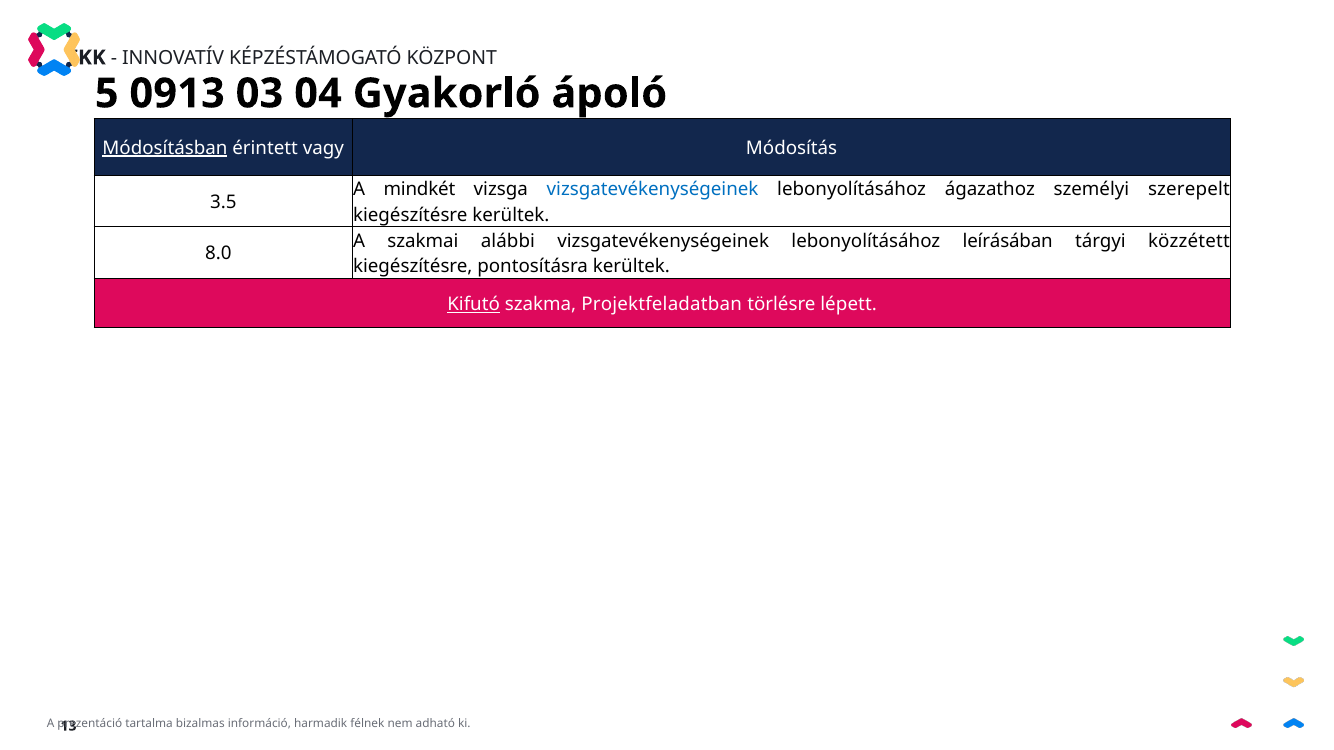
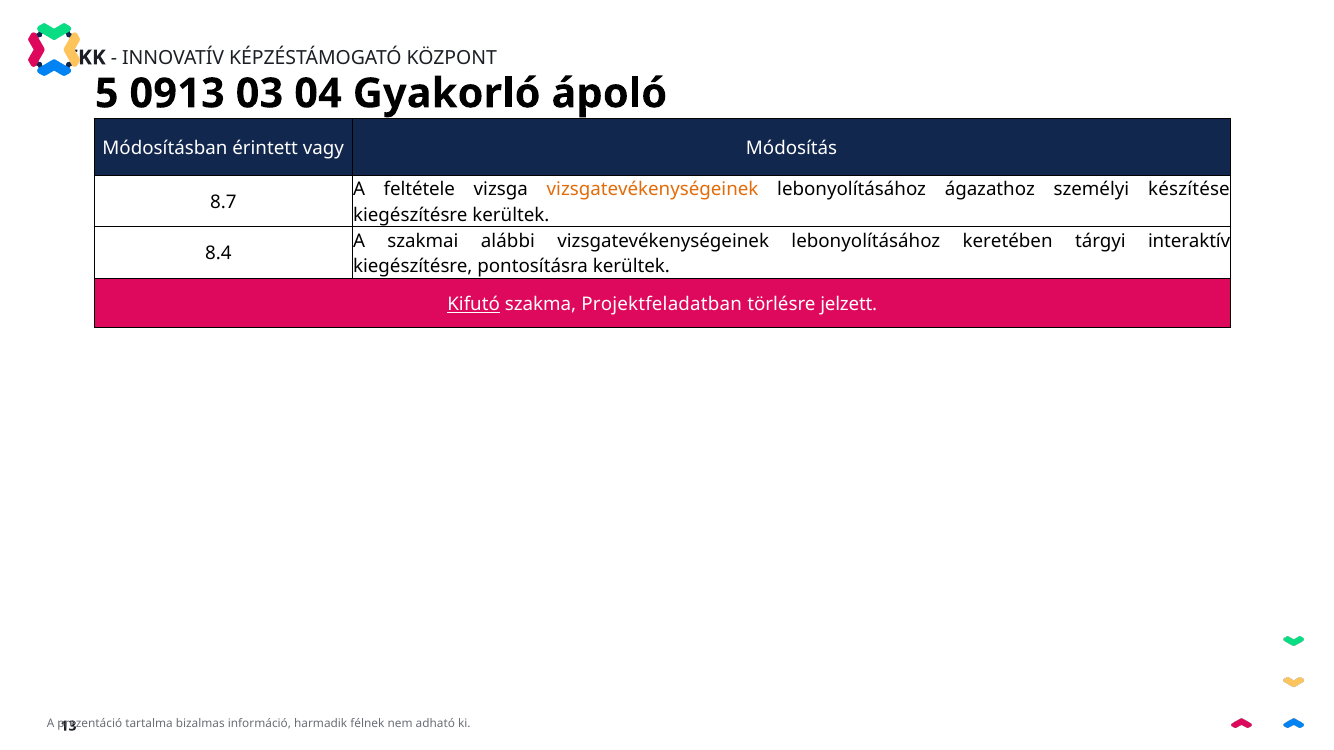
Módosításban underline: present -> none
mindkét: mindkét -> feltétele
vizsgatevékenységeinek at (653, 189) colour: blue -> orange
szerepelt: szerepelt -> készítése
3.5: 3.5 -> 8.7
leírásában: leírásában -> keretében
közzétett: közzétett -> interaktív
8.0: 8.0 -> 8.4
lépett: lépett -> jelzett
